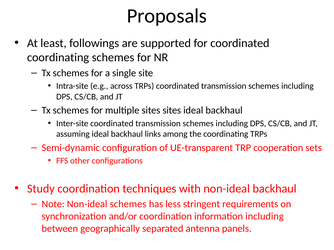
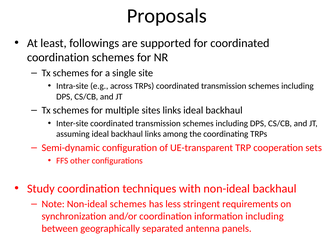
coordinating at (58, 58): coordinating -> coordination
sites sites: sites -> links
